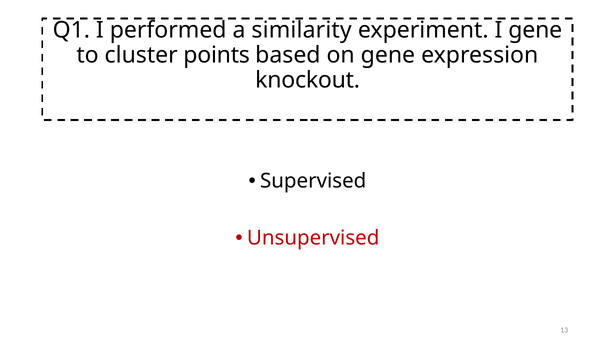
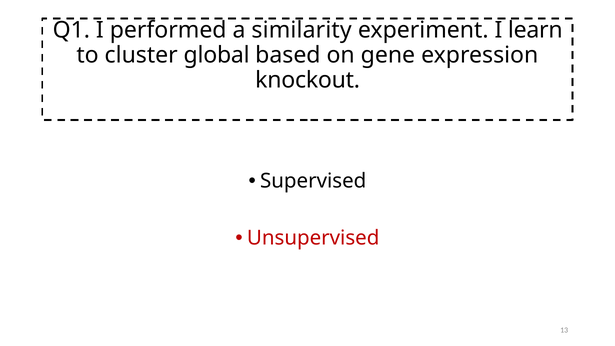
I gene: gene -> learn
points: points -> global
